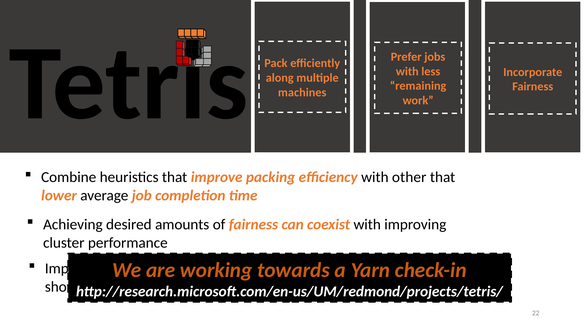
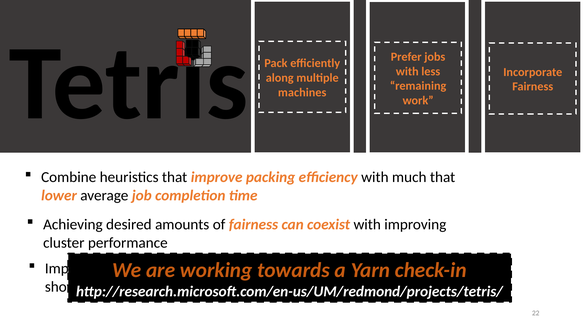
other: other -> much
